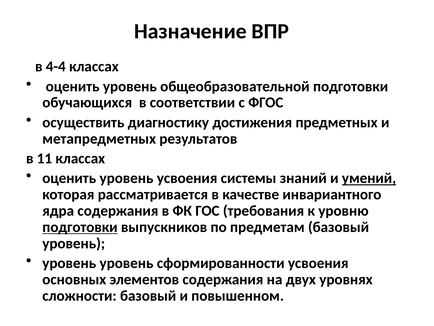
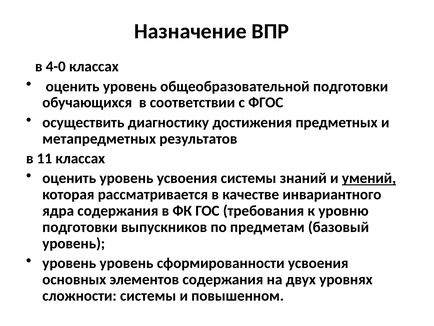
4-4: 4-4 -> 4-0
подготовки at (80, 227) underline: present -> none
сложности базовый: базовый -> системы
